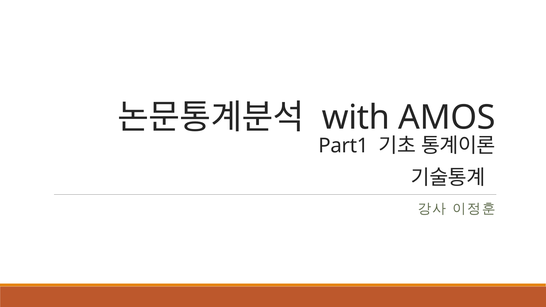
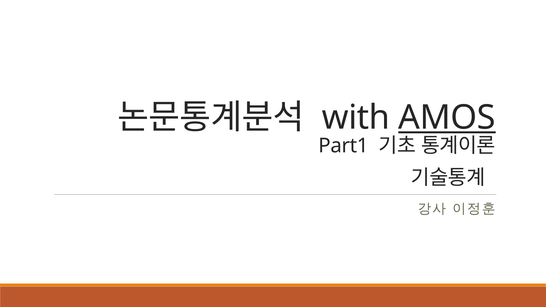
AMOS underline: none -> present
